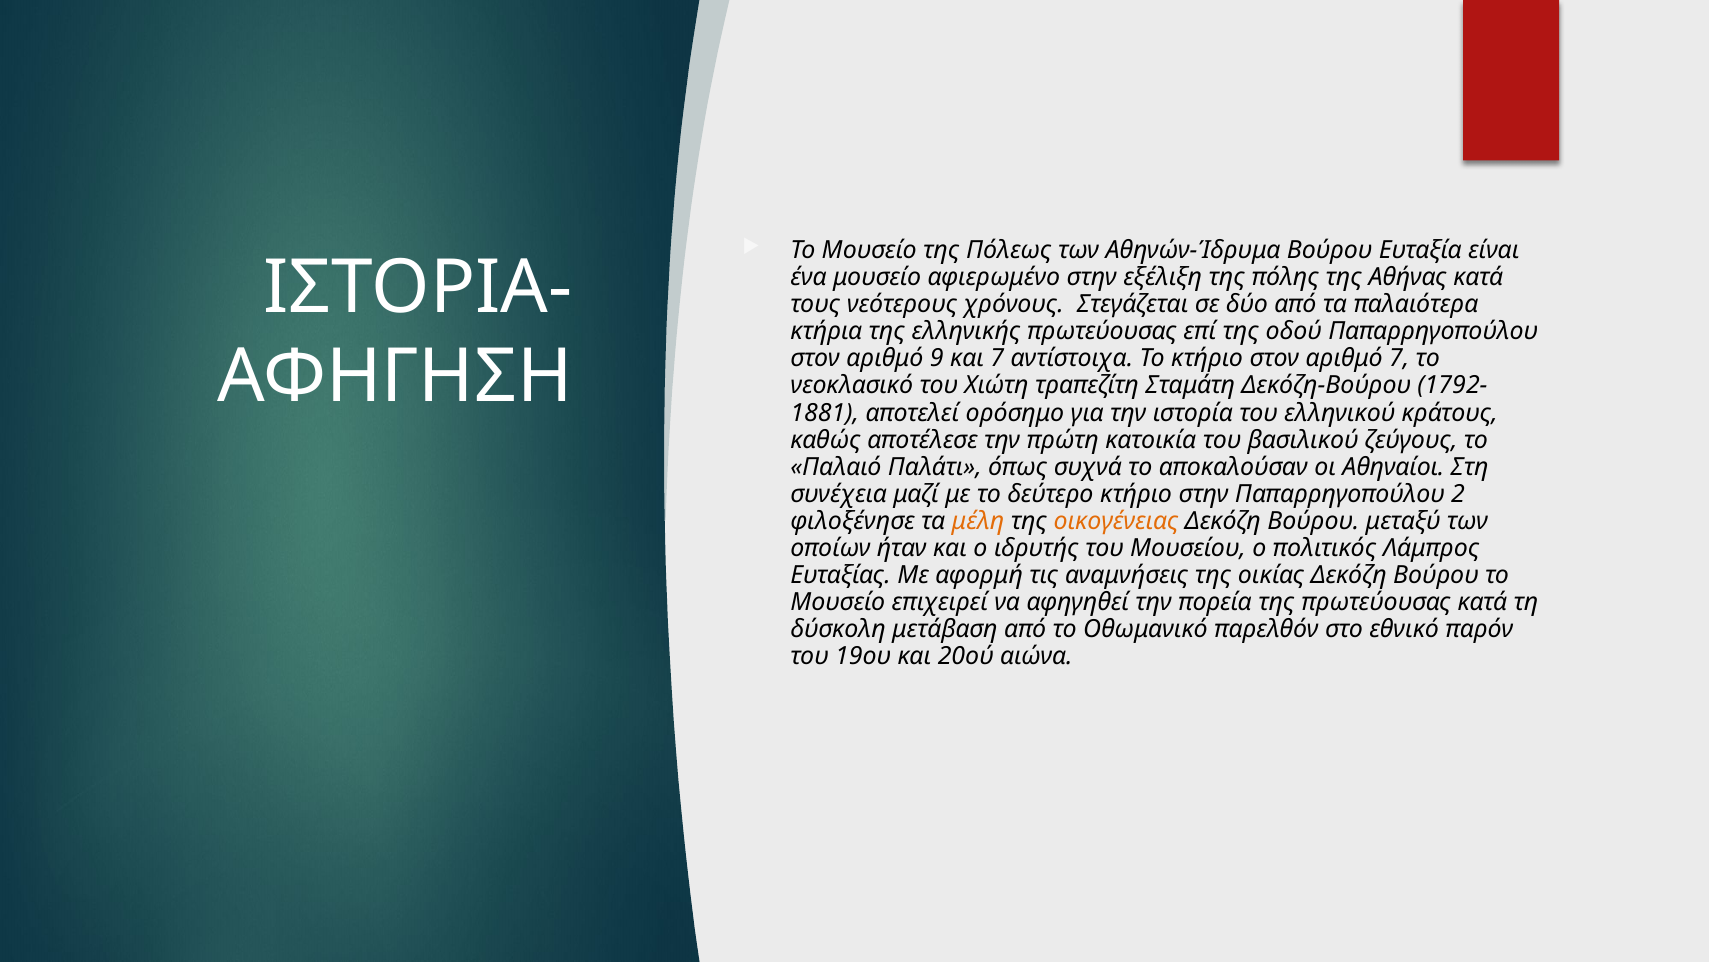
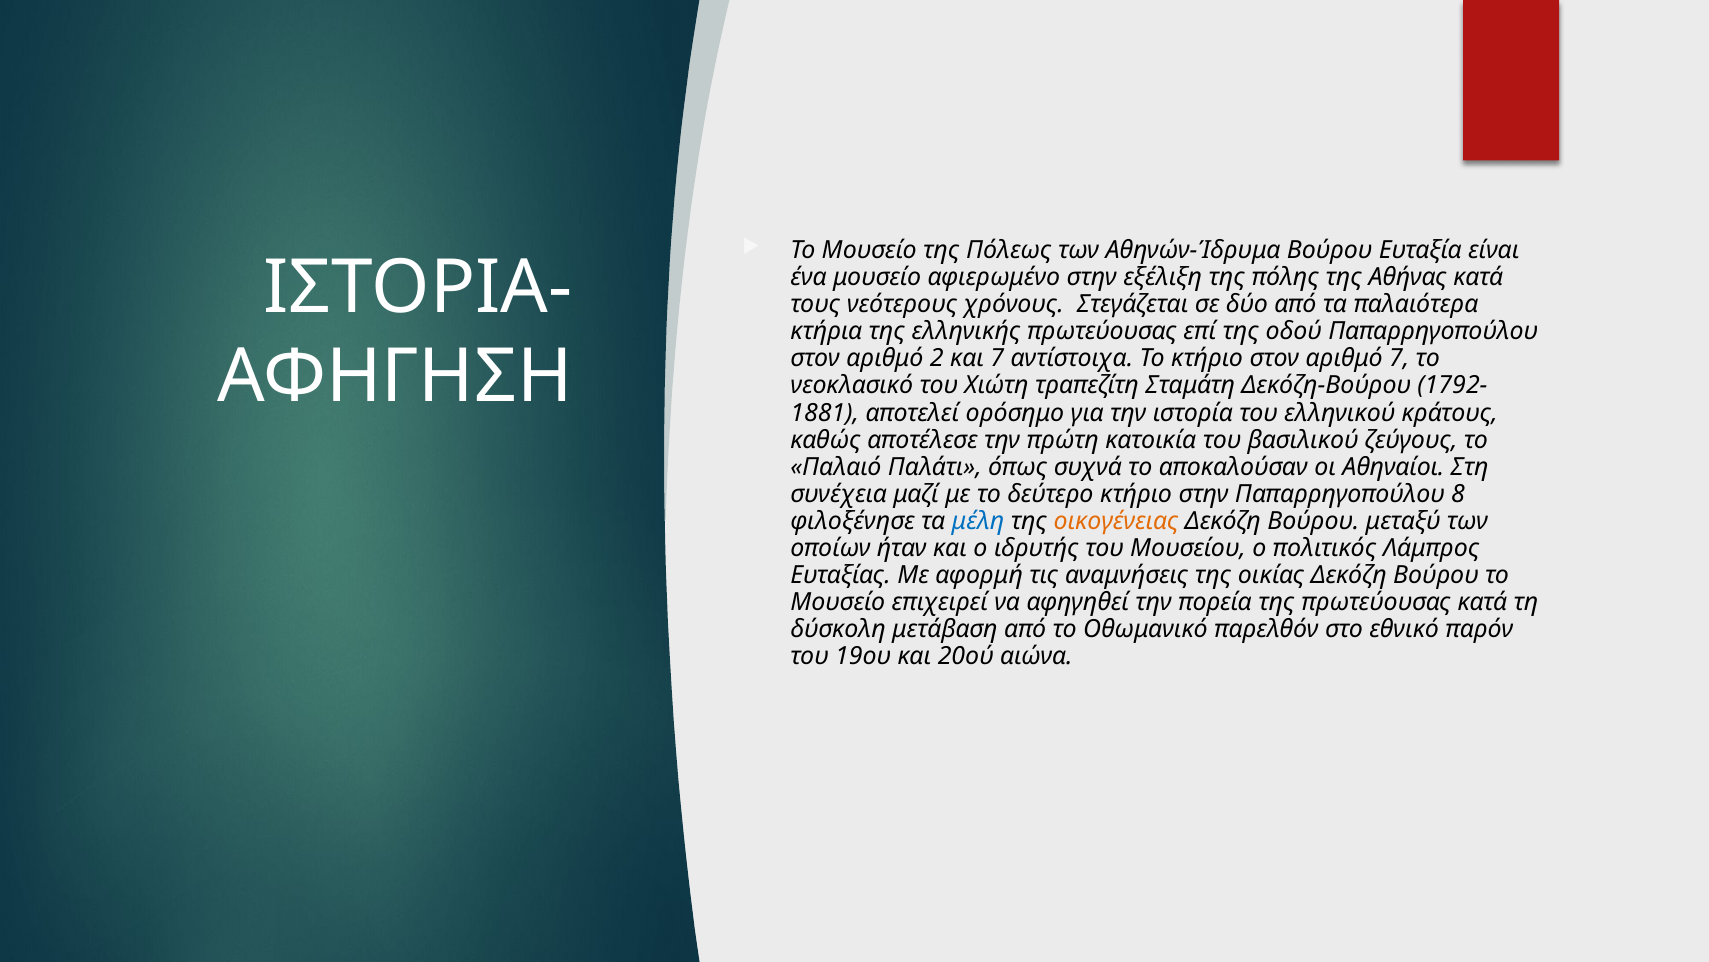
9: 9 -> 2
2: 2 -> 8
μέλη colour: orange -> blue
